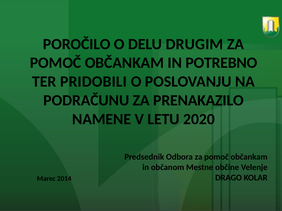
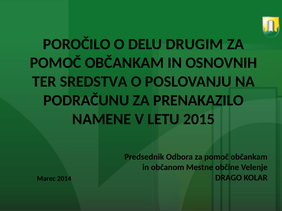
POTREBNO: POTREBNO -> OSNOVNIH
PRIDOBILI: PRIDOBILI -> SREDSTVA
2020: 2020 -> 2015
